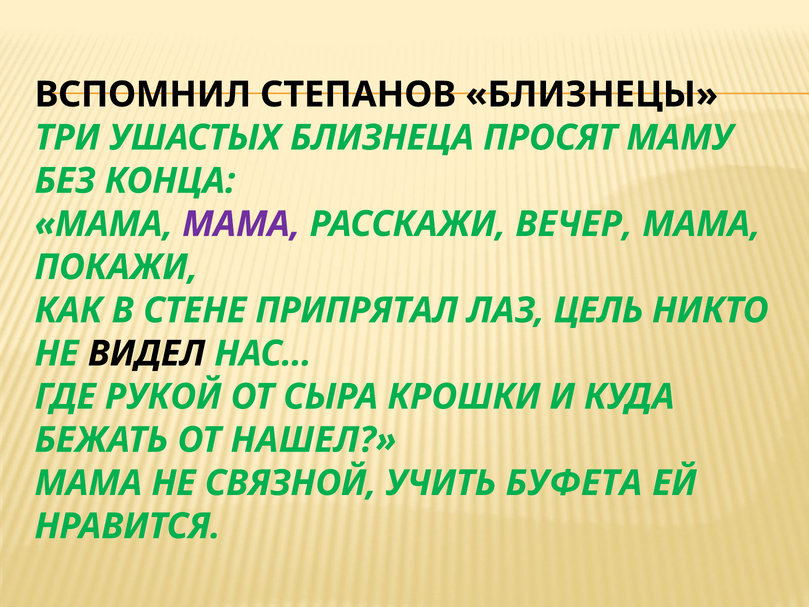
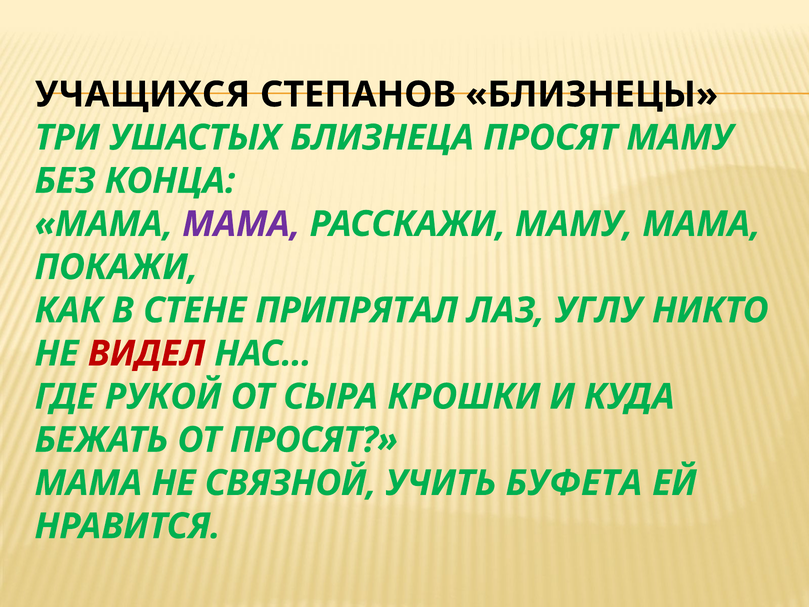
ВСПОМНИЛ: ВСПОМНИЛ -> УЧАЩИХСЯ
РАССКАЖИ ВЕЧЕР: ВЕЧЕР -> МАМУ
ЦЕЛЬ: ЦЕЛЬ -> УГЛУ
ВИДЕЛ colour: black -> red
ОТ НАШЕЛ: НАШЕЛ -> ПРОСЯТ
